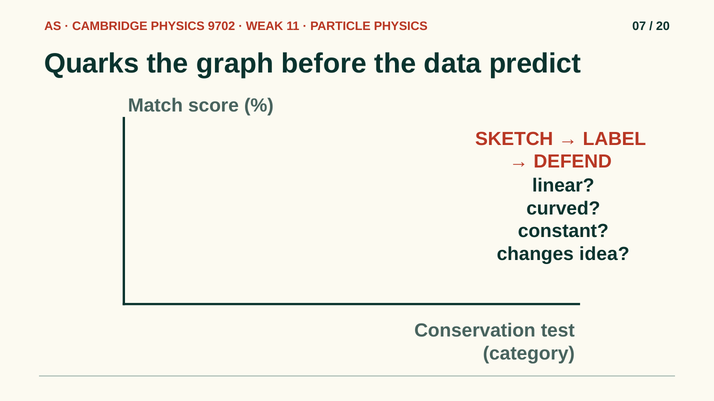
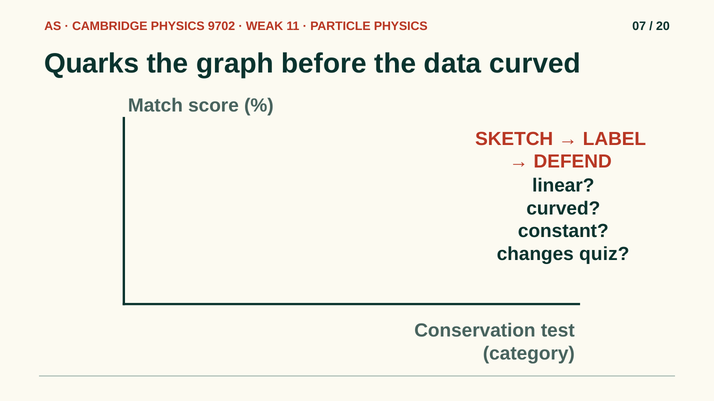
data predict: predict -> curved
idea: idea -> quiz
